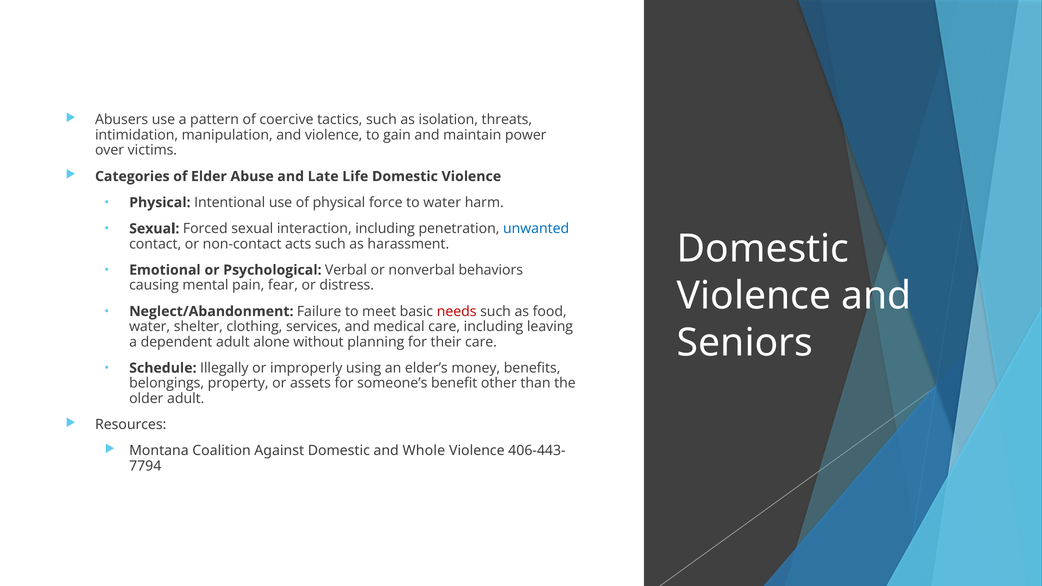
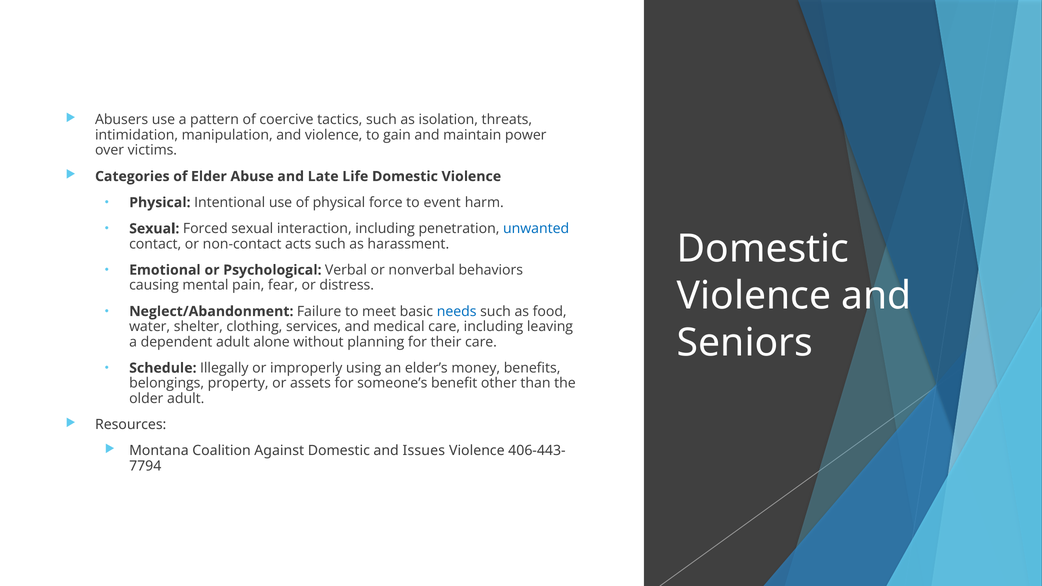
to water: water -> event
needs colour: red -> blue
Whole: Whole -> Issues
